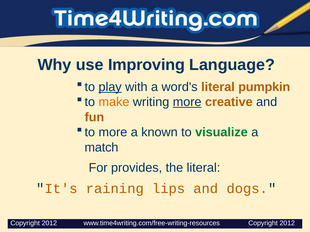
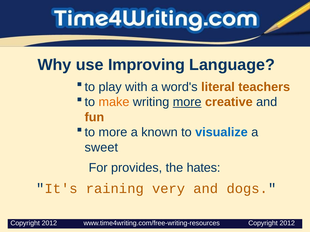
play underline: present -> none
pumpkin: pumpkin -> teachers
visualize colour: green -> blue
match: match -> sweet
the literal: literal -> hates
lips: lips -> very
